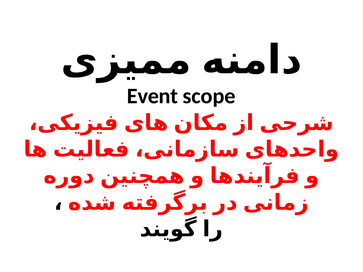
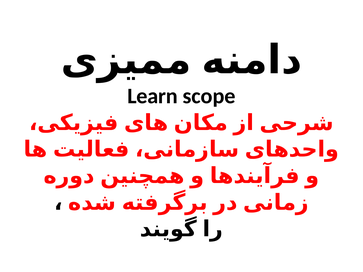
Event: Event -> Learn
